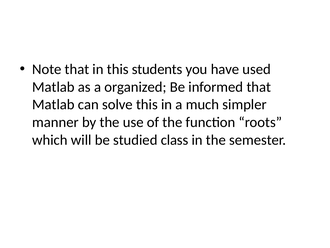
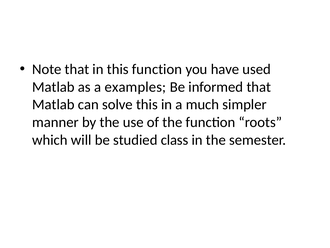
this students: students -> function
organized: organized -> examples
